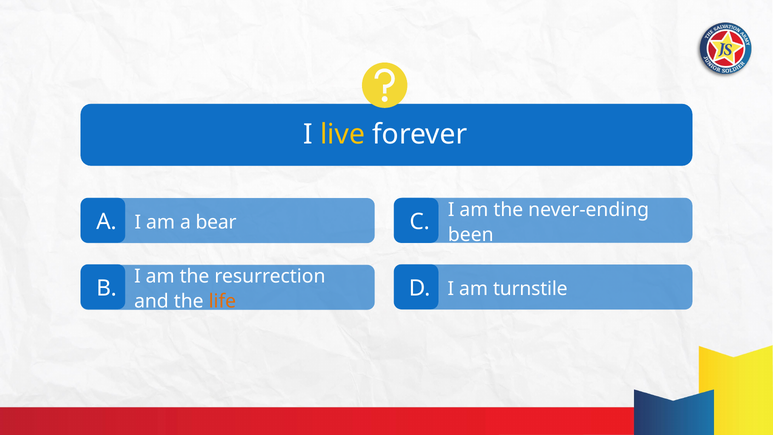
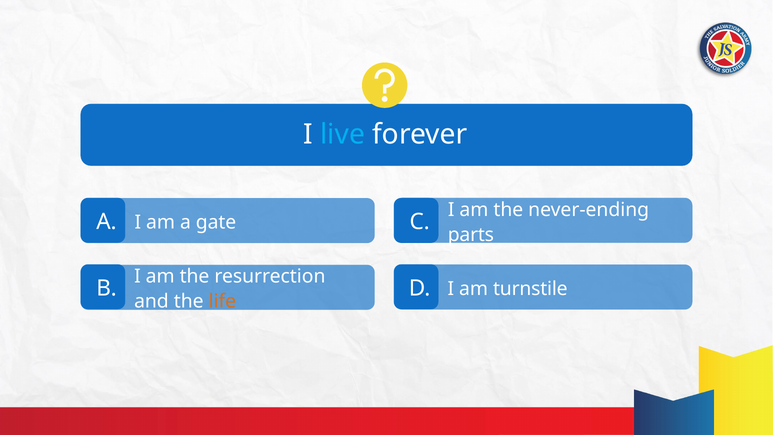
live colour: yellow -> light blue
bear: bear -> gate
been: been -> parts
